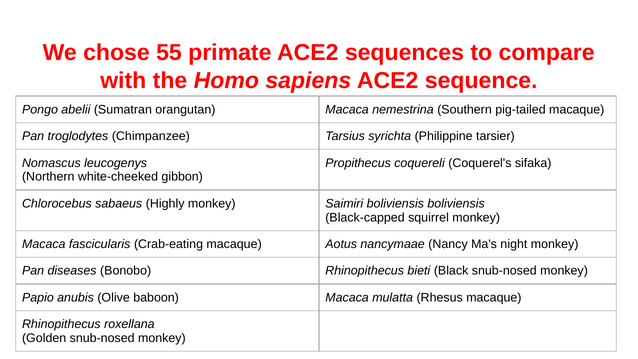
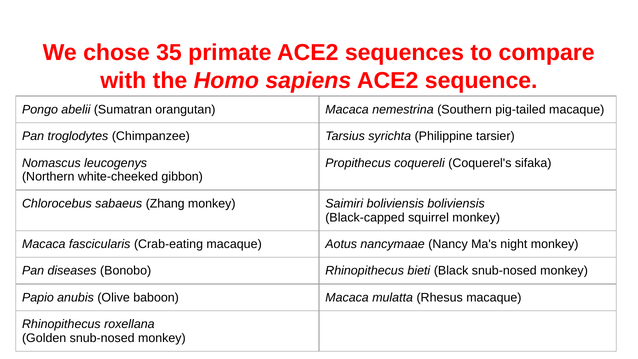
55: 55 -> 35
Highly: Highly -> Zhang
